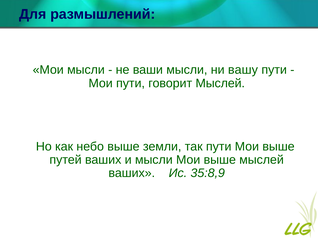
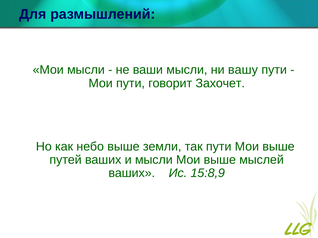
говорит Мыслей: Мыслей -> Захочет
35:8,9: 35:8,9 -> 15:8,9
